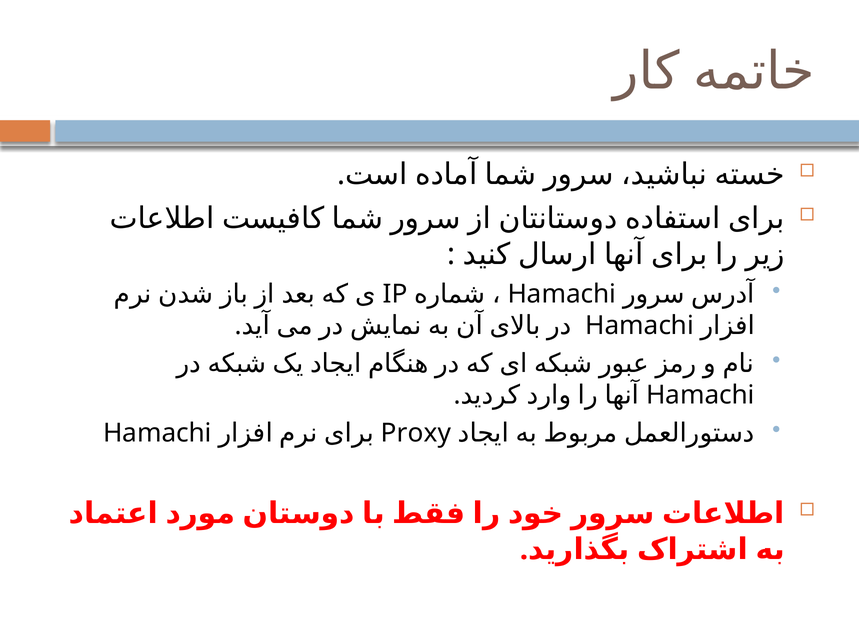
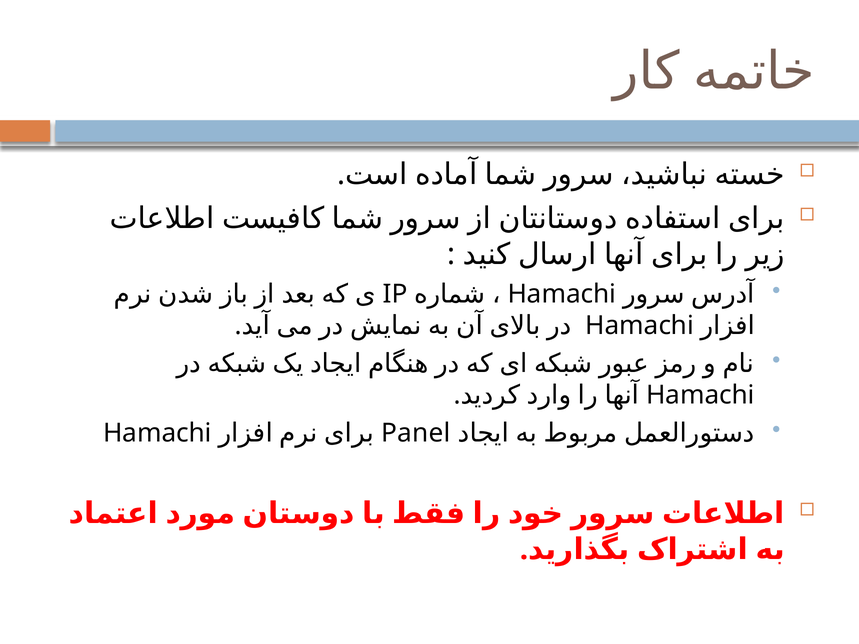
Proxy: Proxy -> Panel
